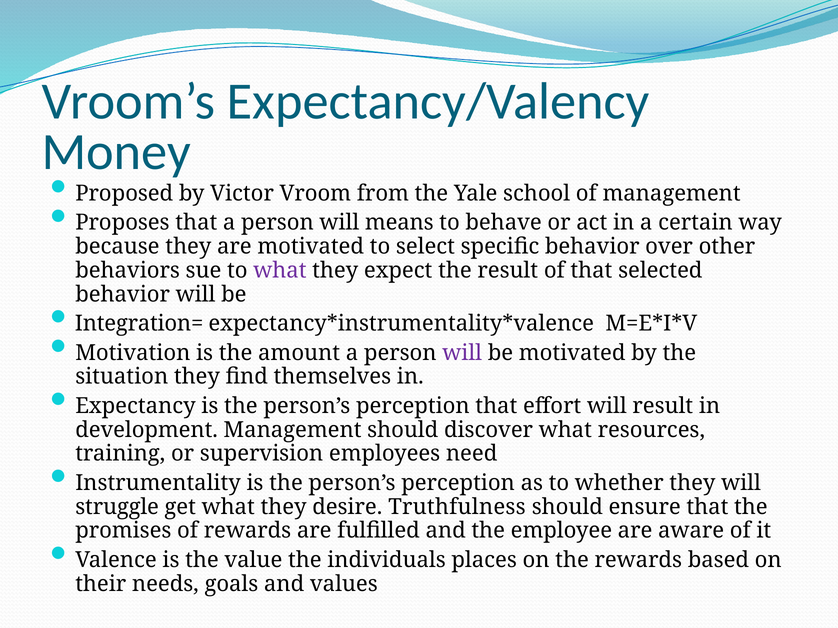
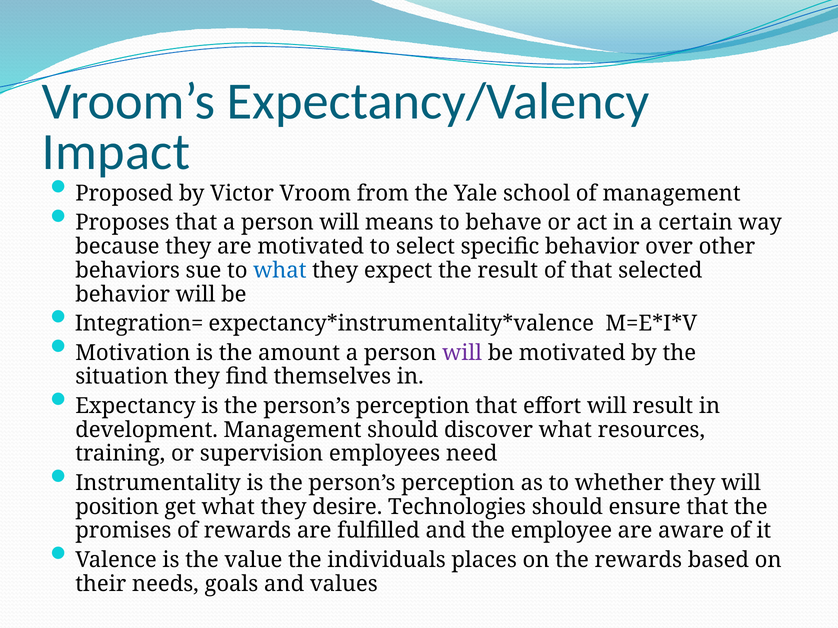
Money: Money -> Impact
what at (280, 271) colour: purple -> blue
struggle: struggle -> position
Truthfulness: Truthfulness -> Technologies
